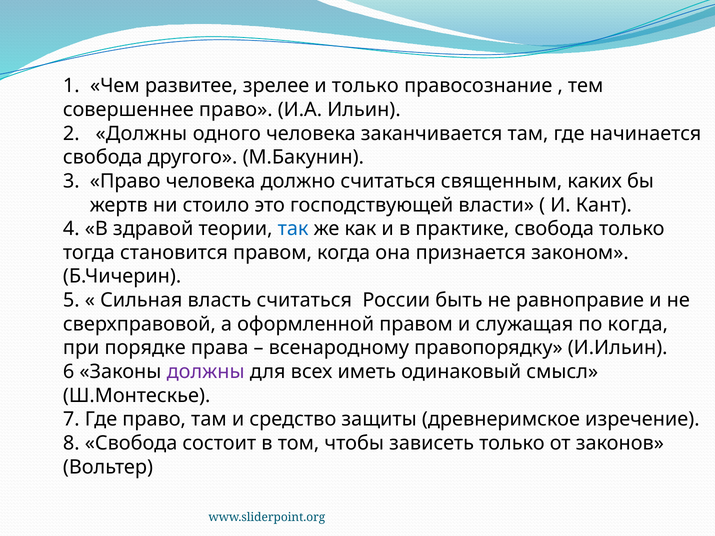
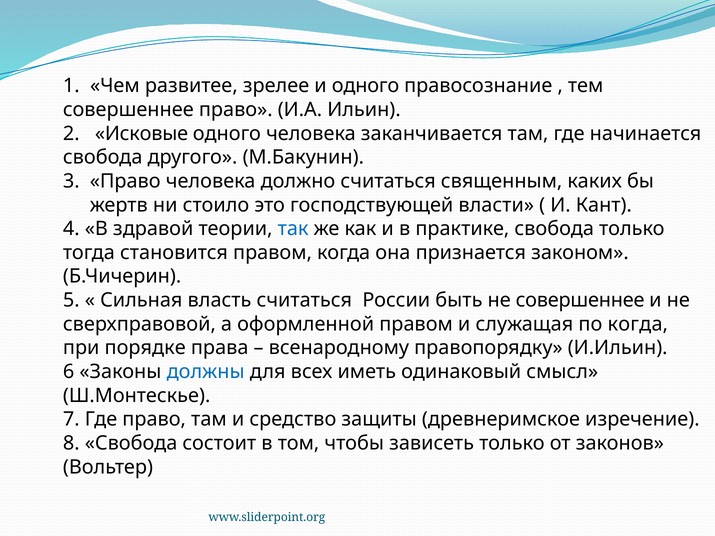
и только: только -> одного
2 Должны: Должны -> Исковые
не равноправие: равноправие -> совершеннее
должны at (206, 372) colour: purple -> blue
